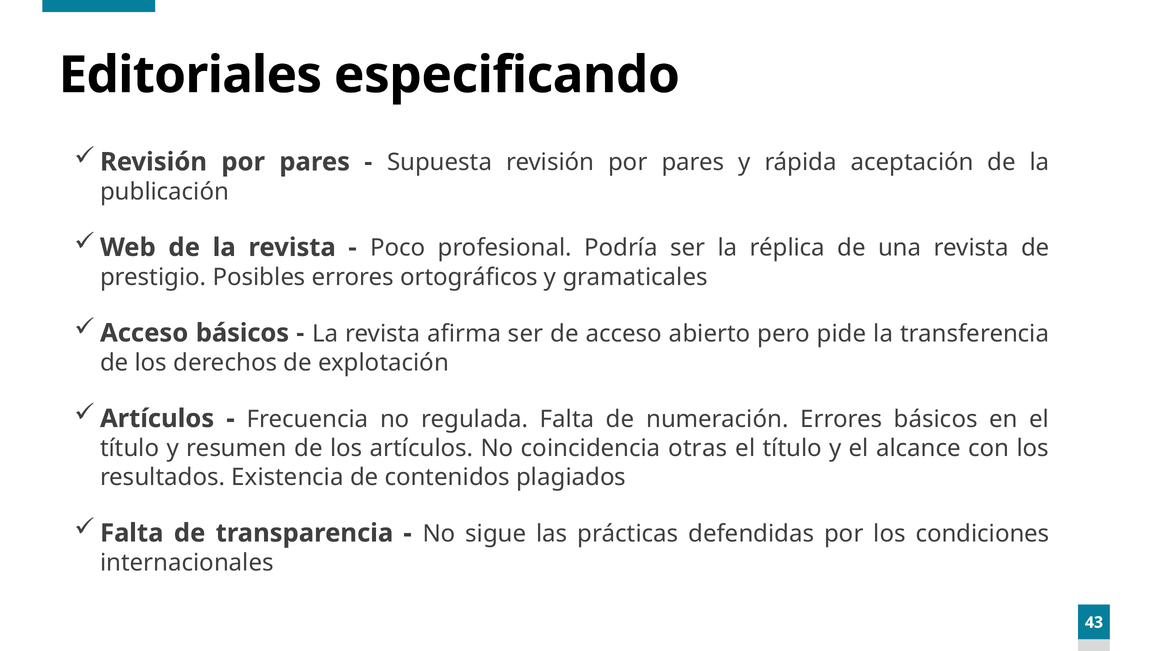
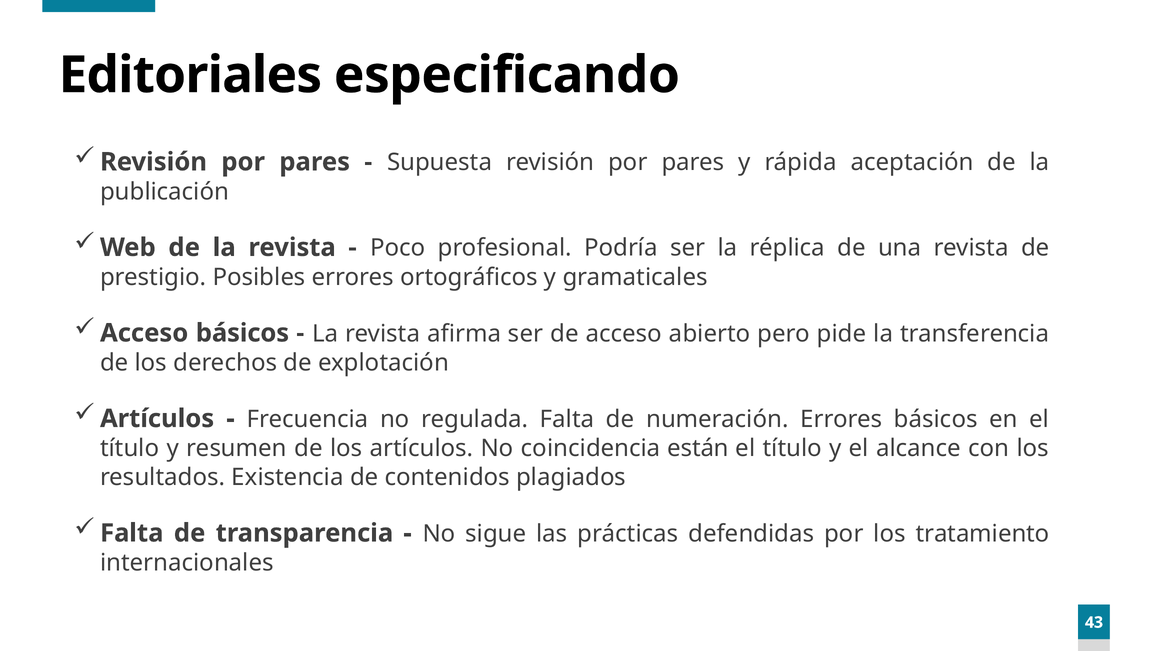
otras: otras -> están
condiciones: condiciones -> tratamiento
